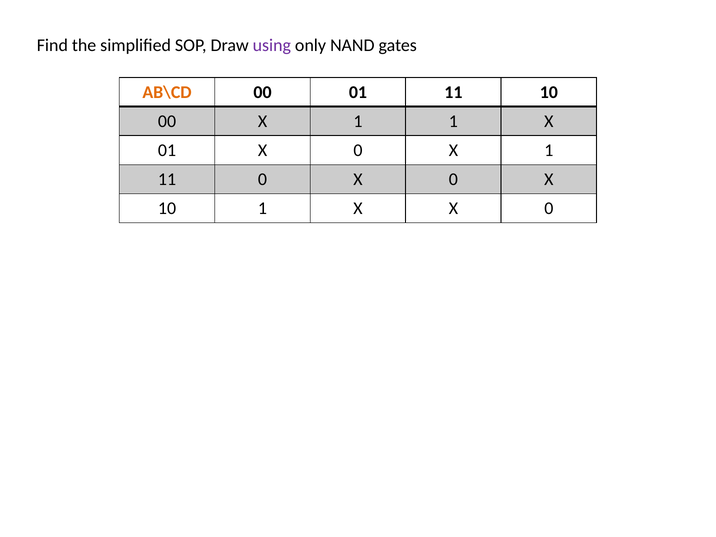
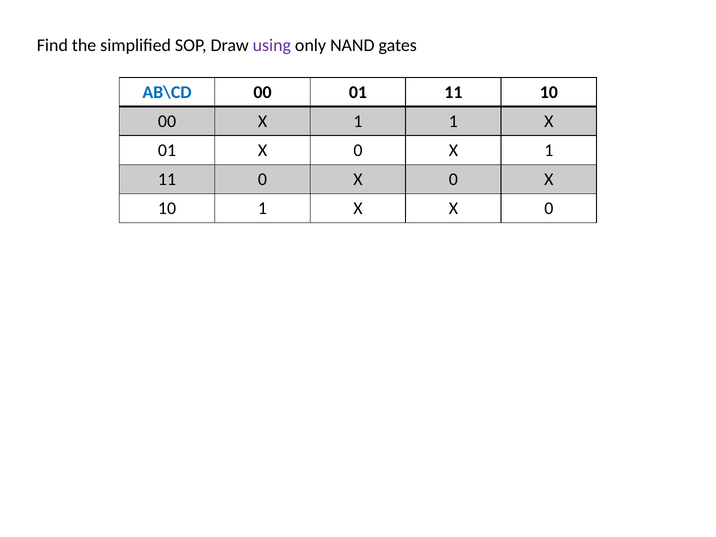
AB\CD colour: orange -> blue
